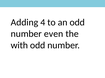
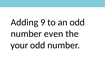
4: 4 -> 9
with: with -> your
